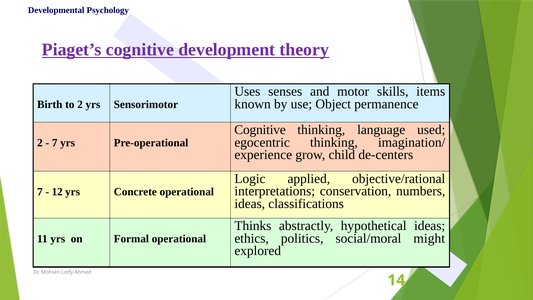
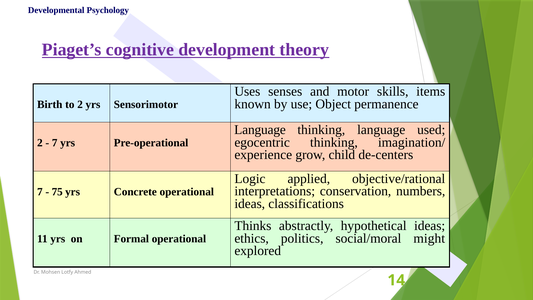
Cognitive at (260, 130): Cognitive -> Language
12: 12 -> 75
